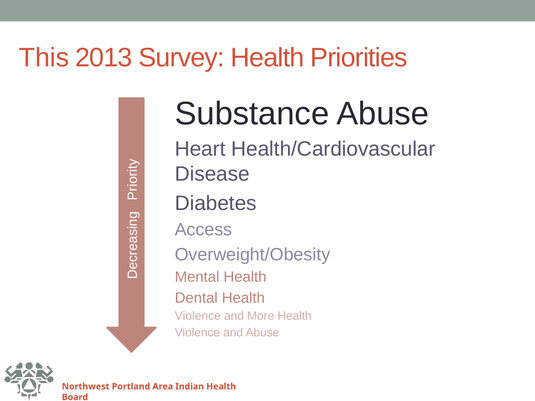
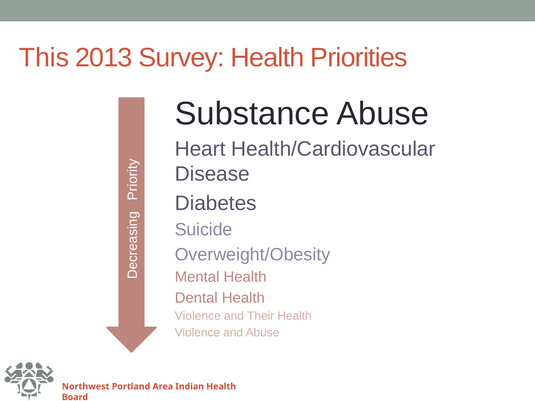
Access: Access -> Suicide
More: More -> Their
